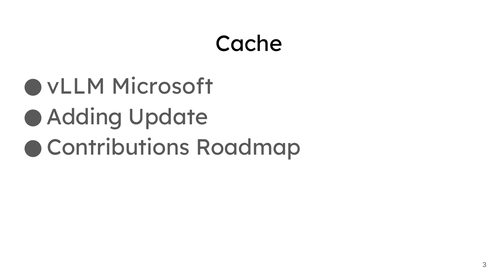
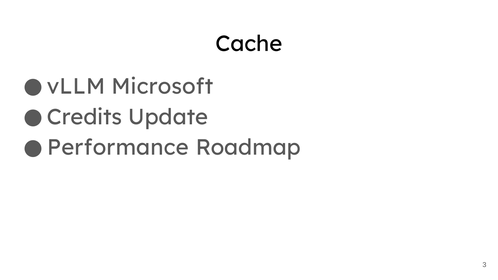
Adding: Adding -> Credits
Contributions: Contributions -> Performance
